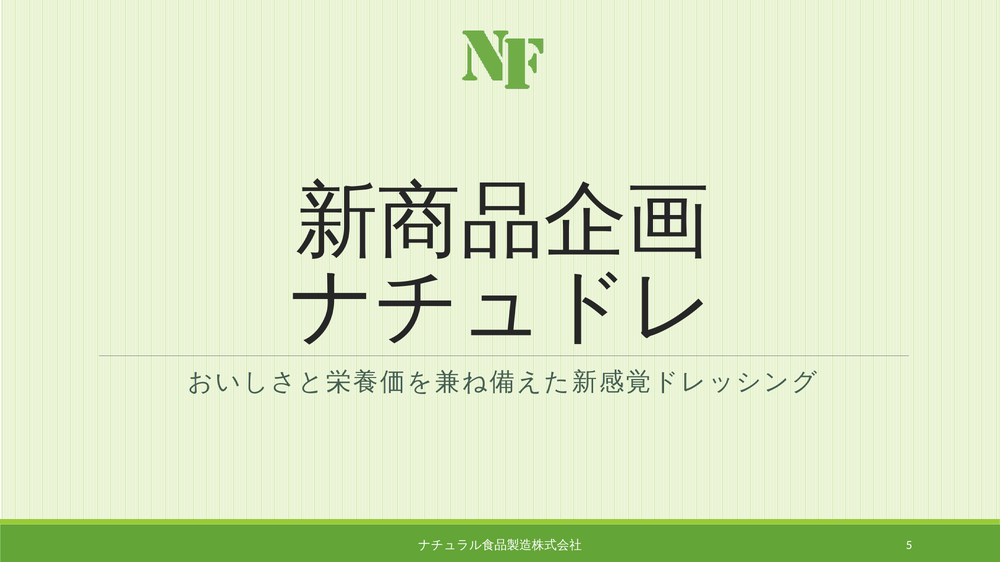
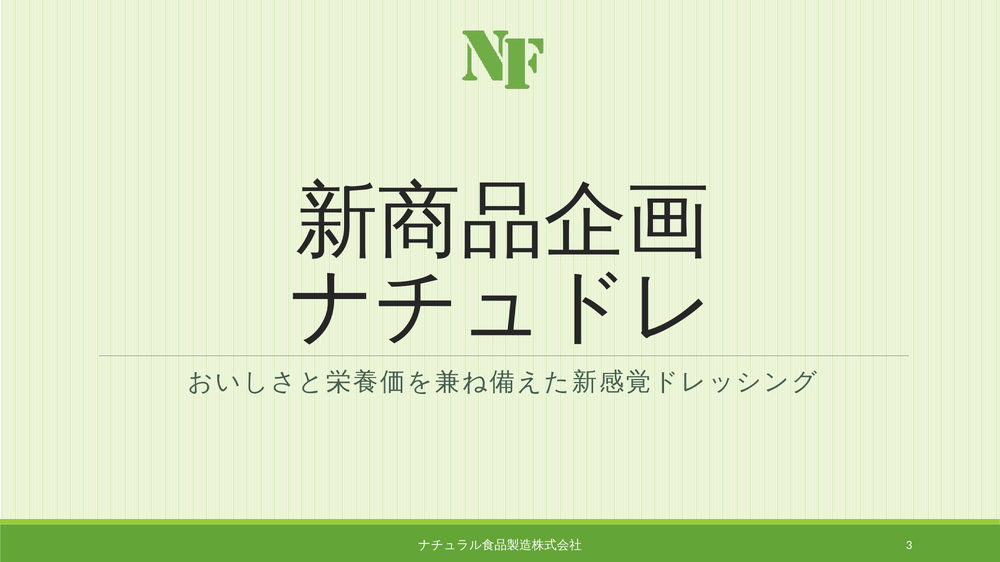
5: 5 -> 3
